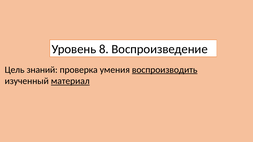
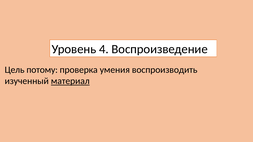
8: 8 -> 4
знаний: знаний -> потому
воспроизводить underline: present -> none
